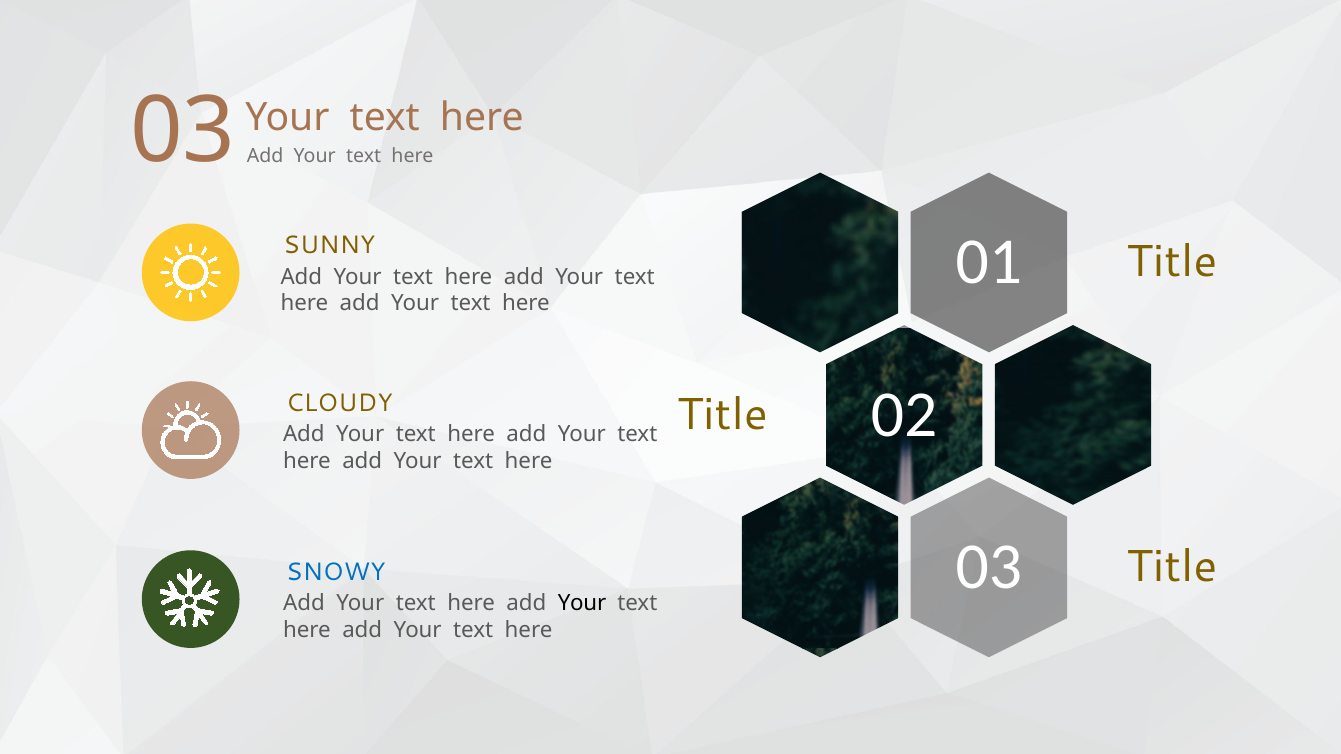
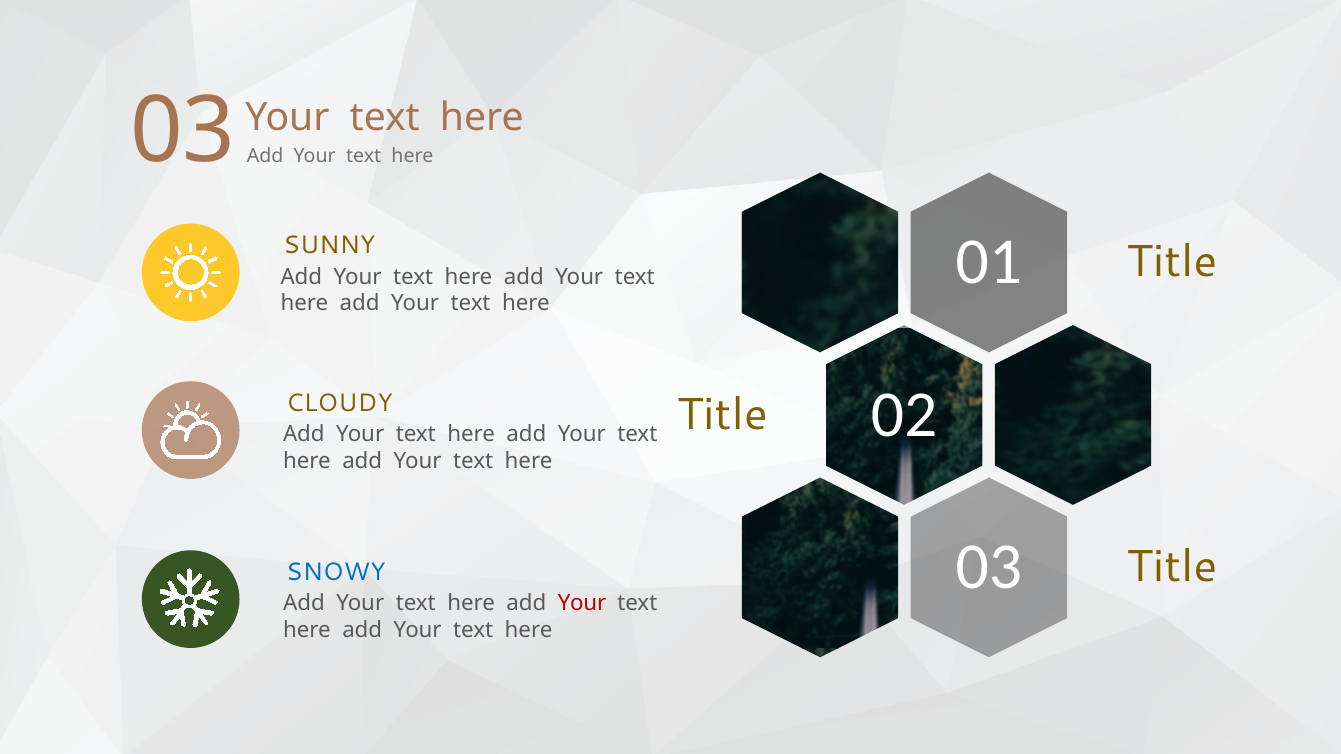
Your at (582, 604) colour: black -> red
